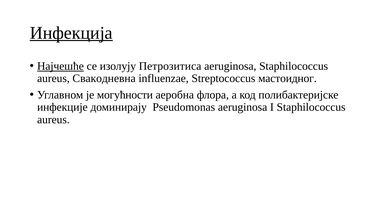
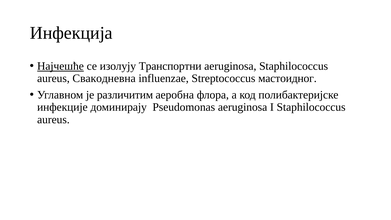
Инфекција underline: present -> none
Петрозитиса: Петрозитиса -> Транспортни
могућности: могућности -> различитим
